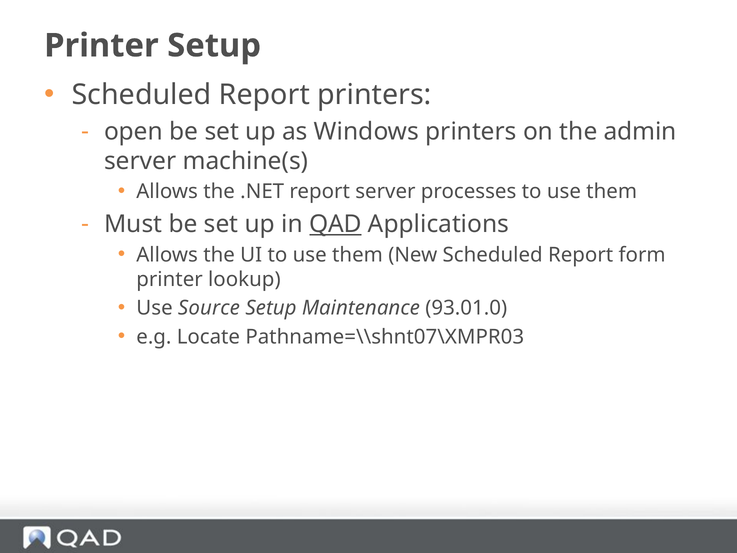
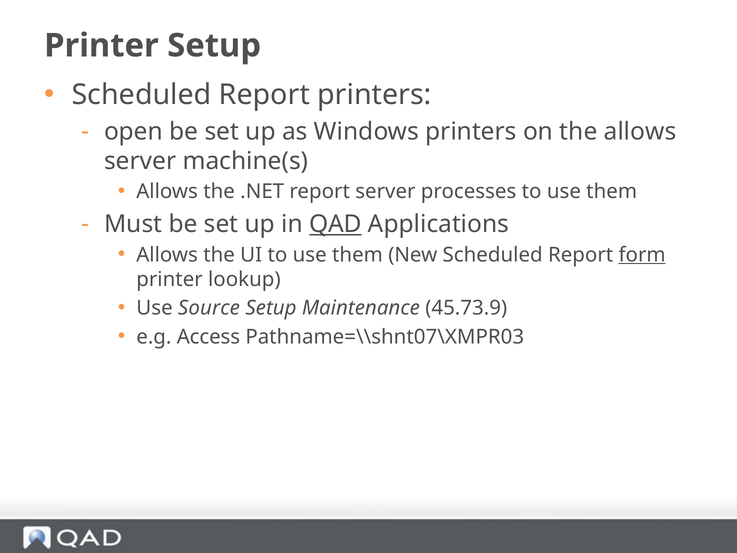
the admin: admin -> allows
form underline: none -> present
93.01.0: 93.01.0 -> 45.73.9
Locate: Locate -> Access
